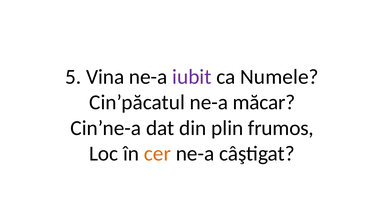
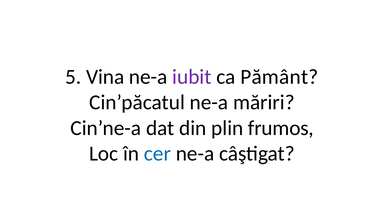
Numele: Numele -> Pământ
măcar: măcar -> măriri
cer colour: orange -> blue
